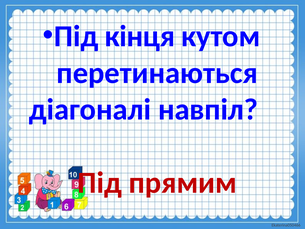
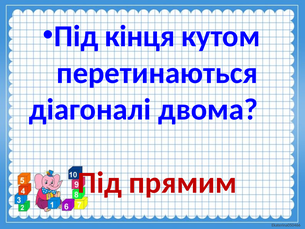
навпіл: навпіл -> двома
